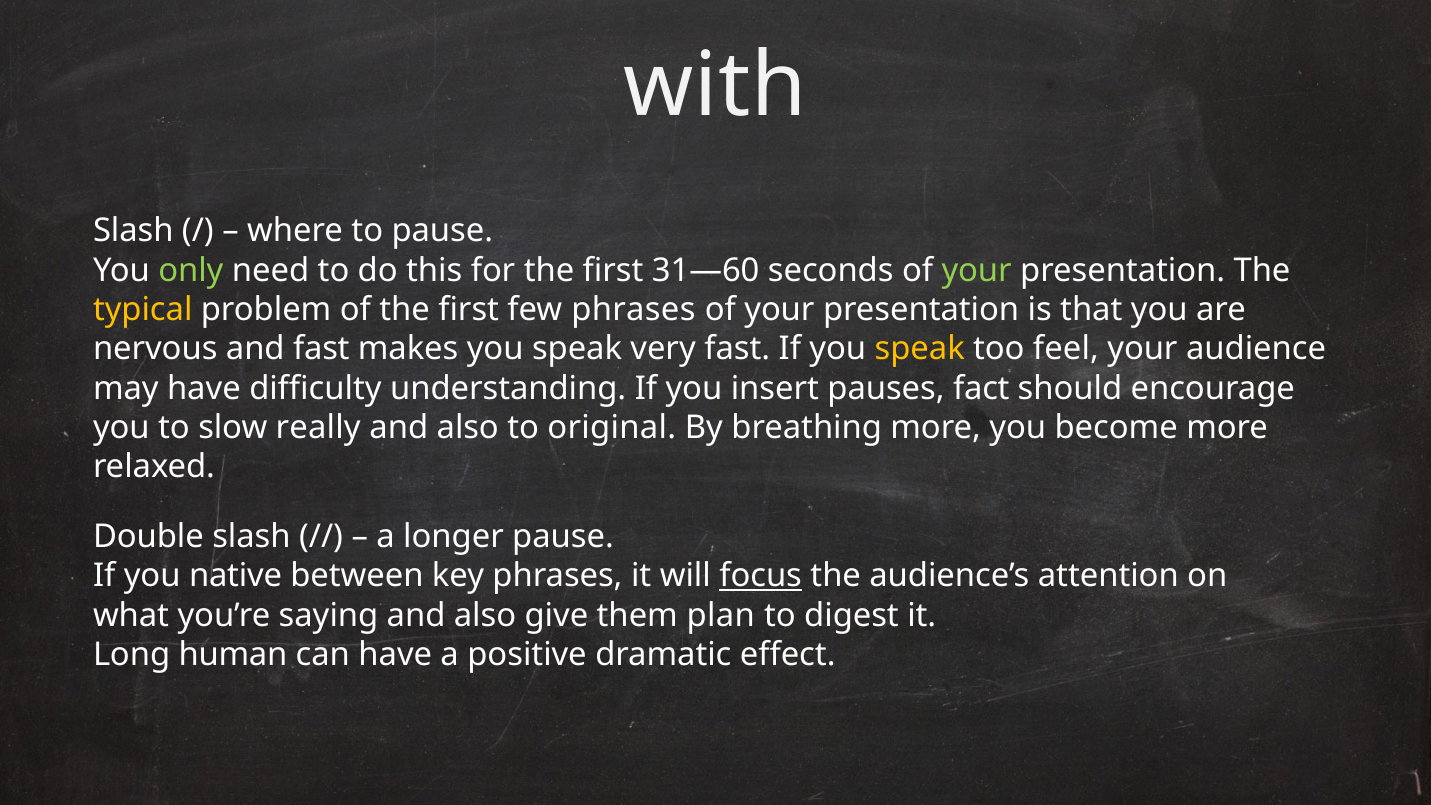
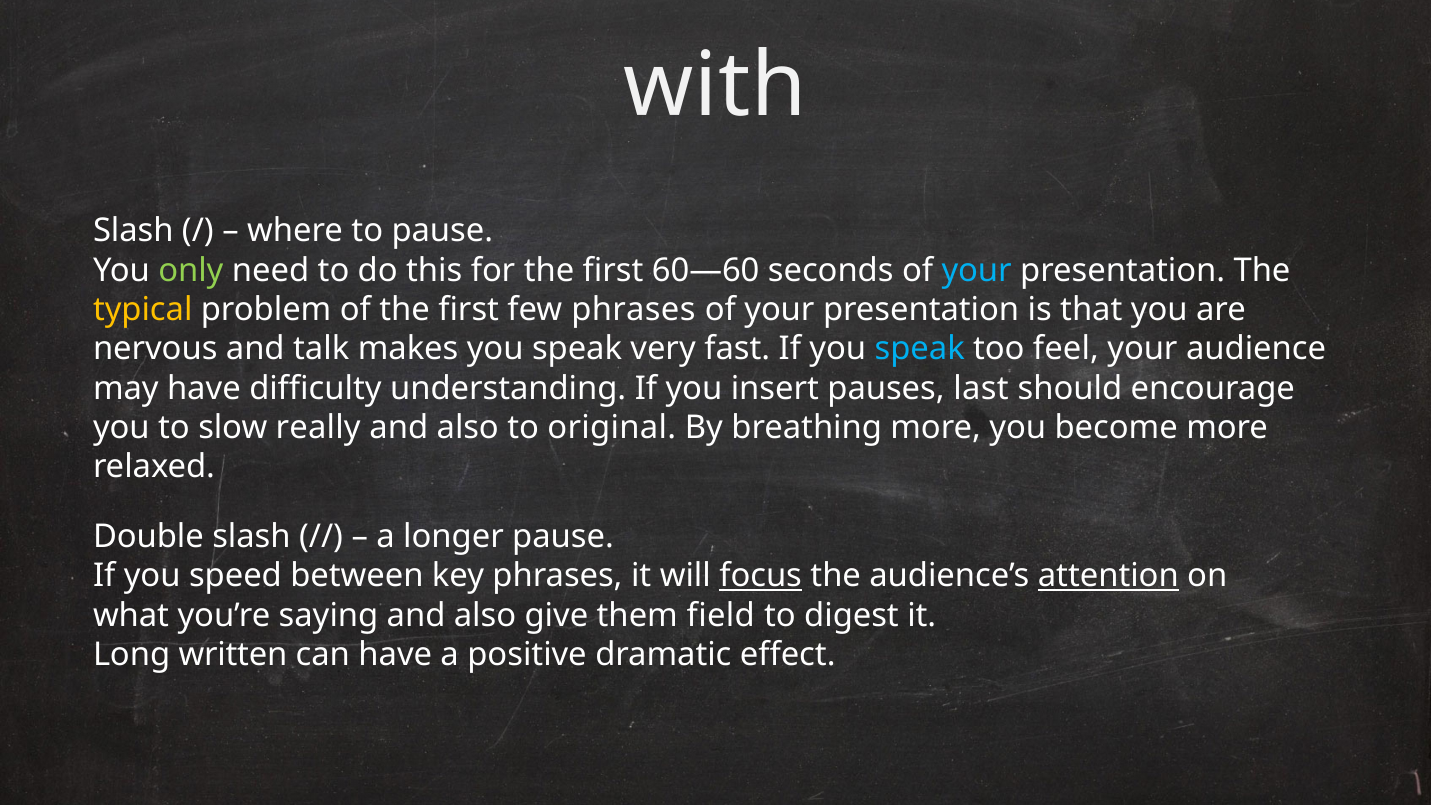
31—60: 31—60 -> 60—60
your at (977, 270) colour: light green -> light blue
and fast: fast -> talk
speak at (920, 349) colour: yellow -> light blue
fact: fact -> last
native: native -> speed
attention underline: none -> present
plan: plan -> field
human: human -> written
